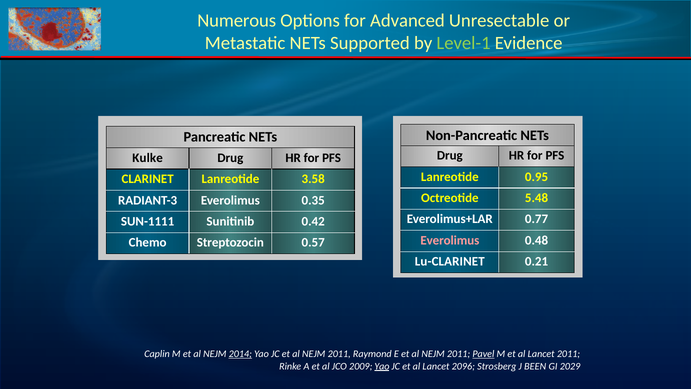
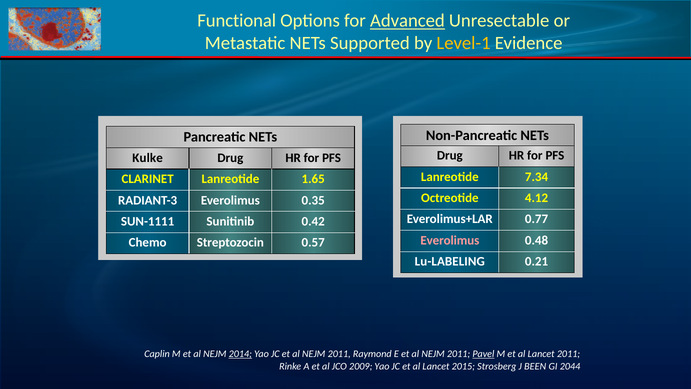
Numerous: Numerous -> Functional
Advanced underline: none -> present
Level-1 colour: light green -> yellow
0.95: 0.95 -> 7.34
3.58: 3.58 -> 1.65
5.48: 5.48 -> 4.12
Lu-CLARINET: Lu-CLARINET -> Lu-LABELING
Yao at (382, 366) underline: present -> none
2096: 2096 -> 2015
2029: 2029 -> 2044
